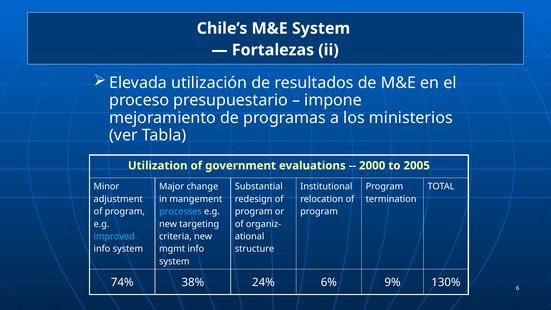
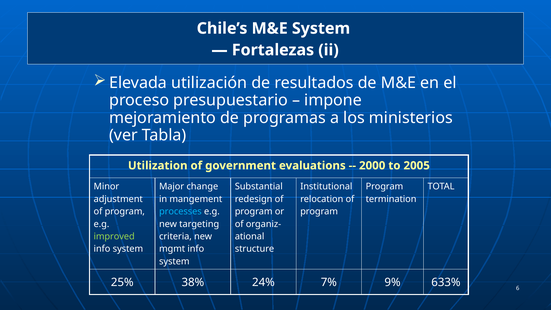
improved colour: light blue -> light green
74%: 74% -> 25%
6%: 6% -> 7%
130%: 130% -> 633%
